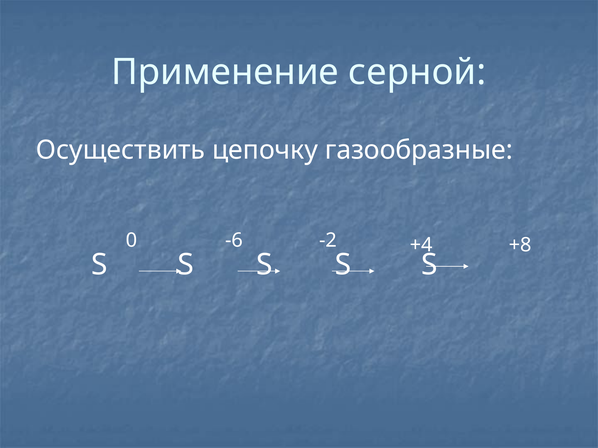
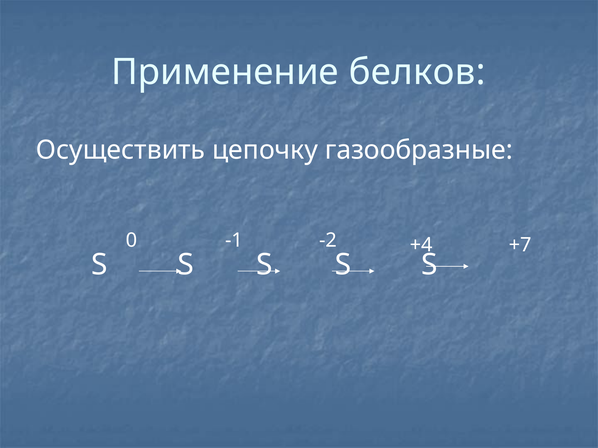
серной: серной -> белков
-6: -6 -> -1
+8: +8 -> +7
